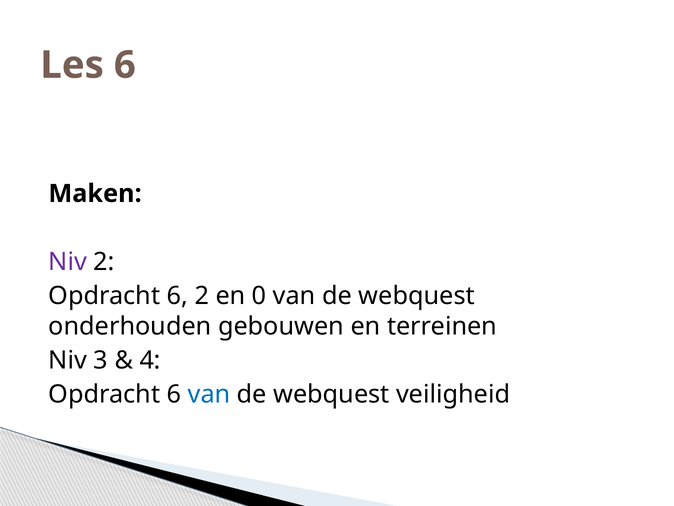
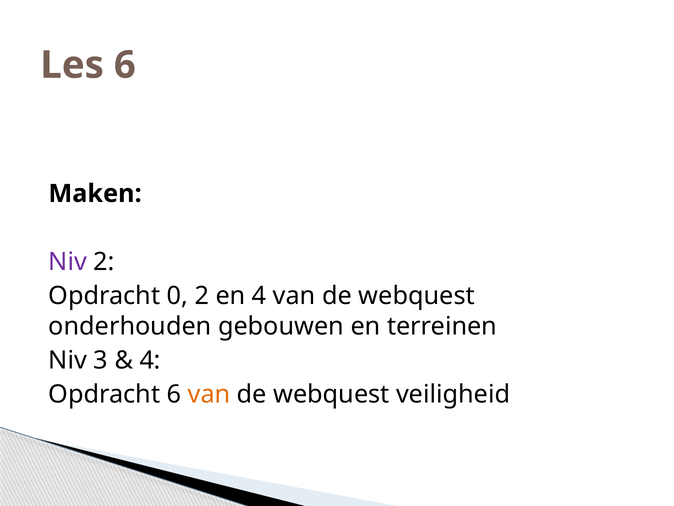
6 at (177, 296): 6 -> 0
en 0: 0 -> 4
van at (209, 394) colour: blue -> orange
